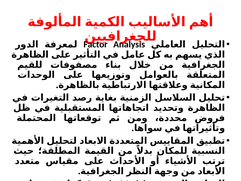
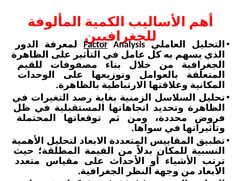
Factor underline: none -> present
